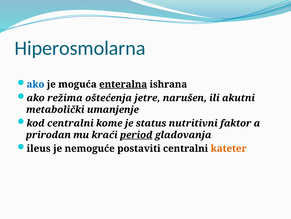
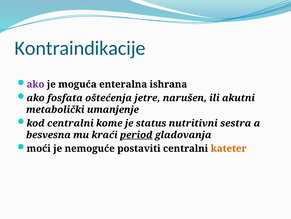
Hiperosmolarna: Hiperosmolarna -> Kontraindikacije
ako at (36, 84) colour: blue -> purple
enteralna underline: present -> none
režima: režima -> fosfata
faktor: faktor -> sestra
prirodan: prirodan -> besvesna
ileus: ileus -> moći
